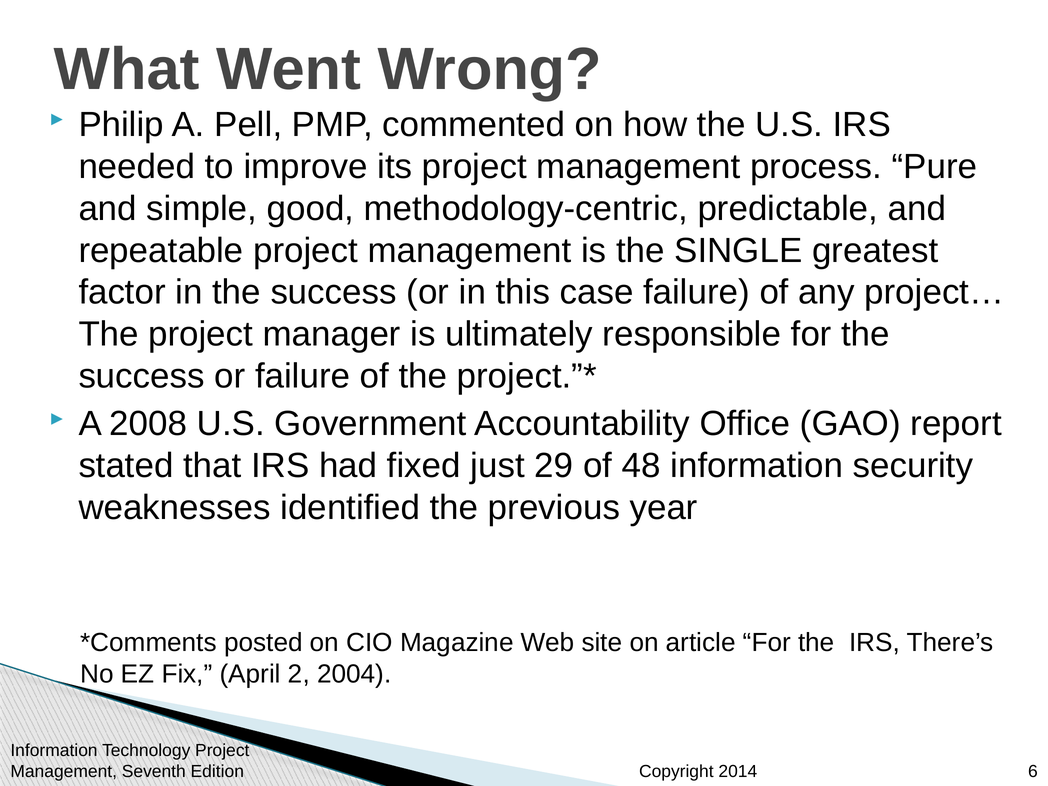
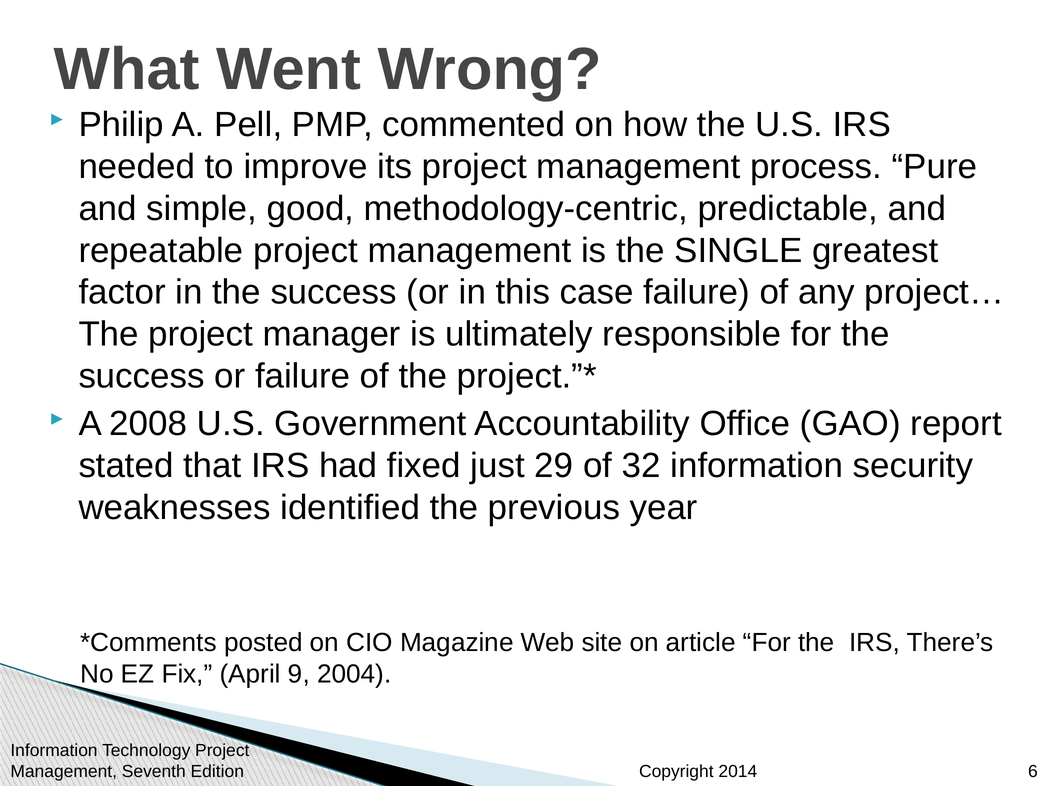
48: 48 -> 32
2: 2 -> 9
